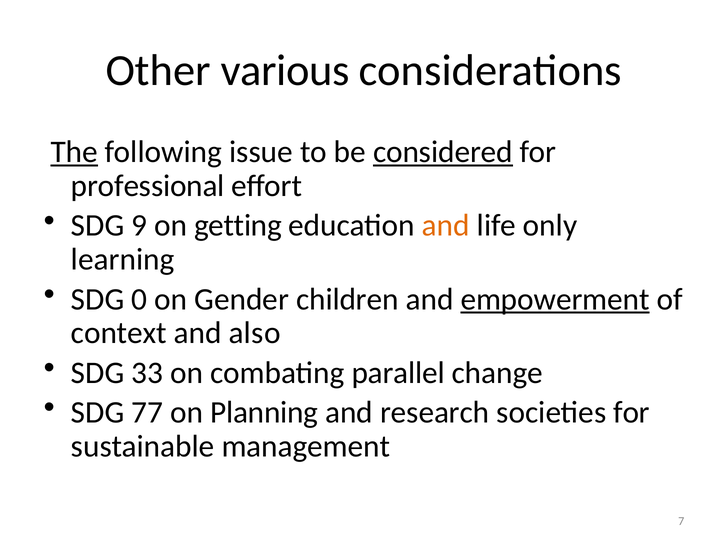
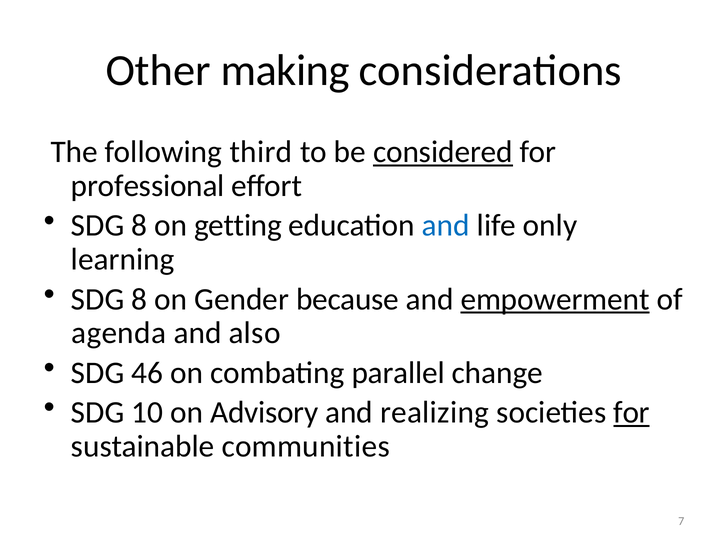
various: various -> making
The underline: present -> none
issue: issue -> third
9 at (139, 226): 9 -> 8
and at (446, 226) colour: orange -> blue
0 at (139, 299): 0 -> 8
children: children -> because
context: context -> agenda
33: 33 -> 46
77: 77 -> 10
Planning: Planning -> Advisory
research: research -> realizing
for at (632, 412) underline: none -> present
management: management -> communities
